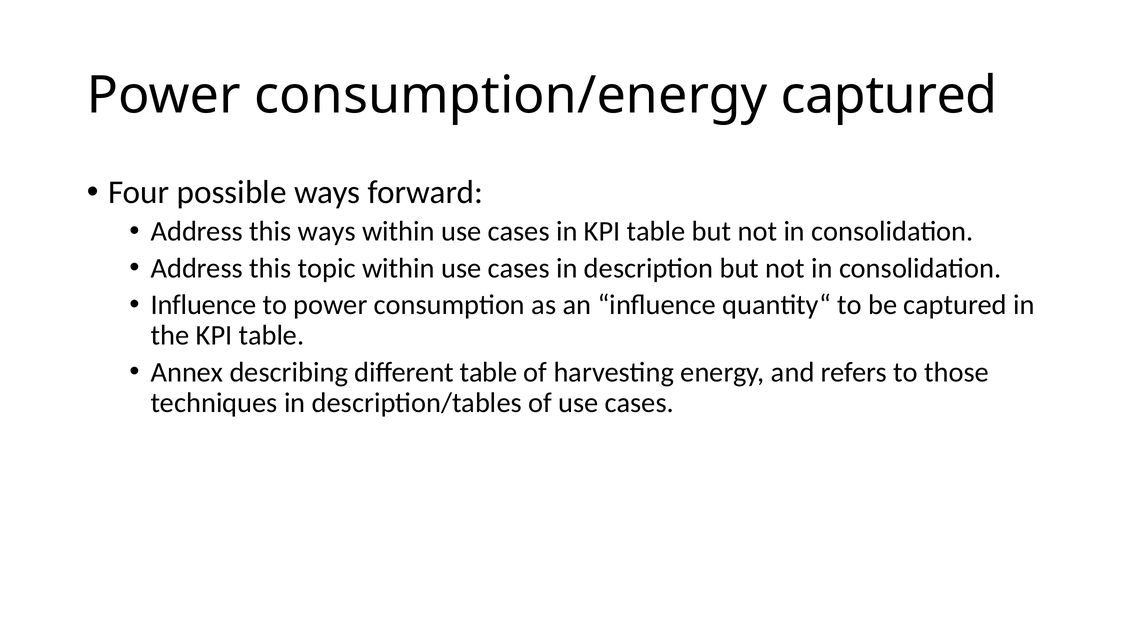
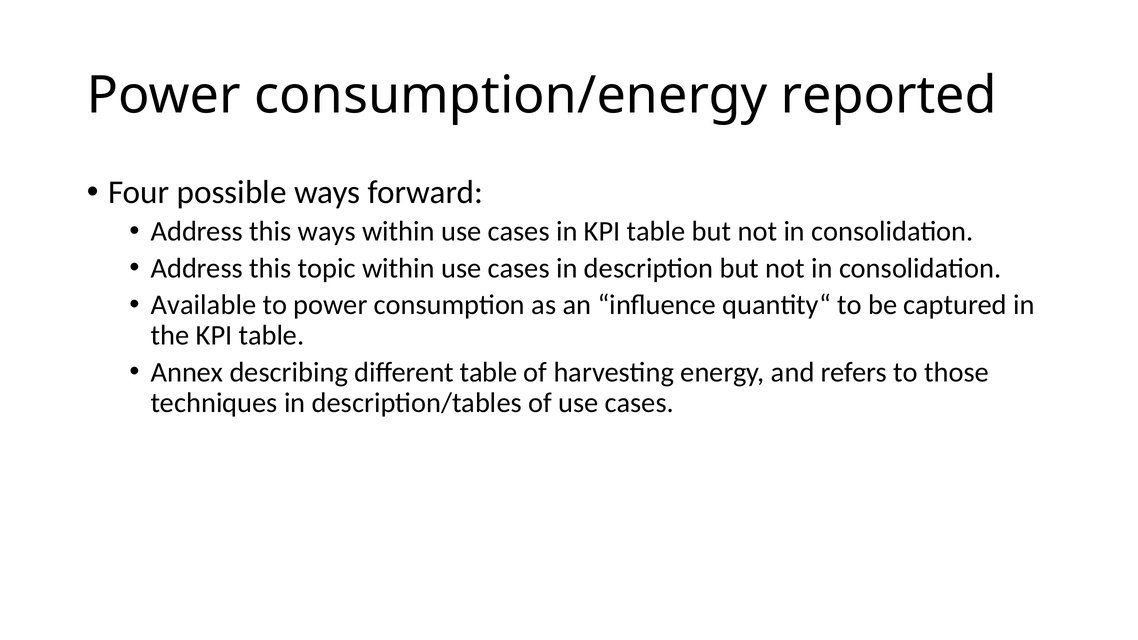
consumption/energy captured: captured -> reported
Influence at (204, 305): Influence -> Available
